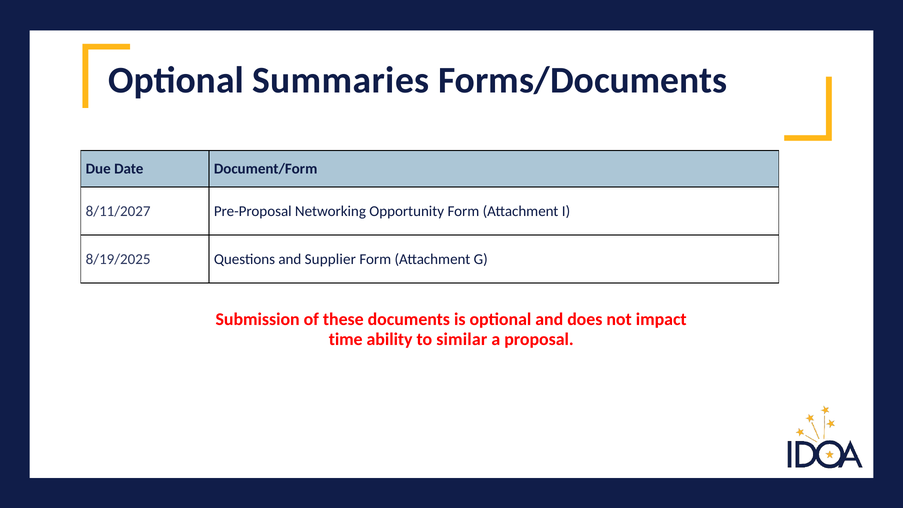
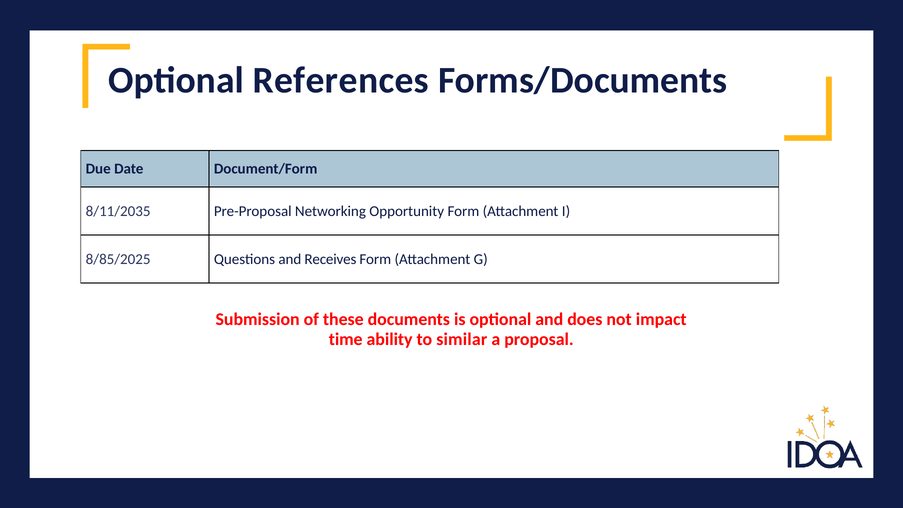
Summaries: Summaries -> References
8/11/2027: 8/11/2027 -> 8/11/2035
8/19/2025: 8/19/2025 -> 8/85/2025
Supplier: Supplier -> Receives
